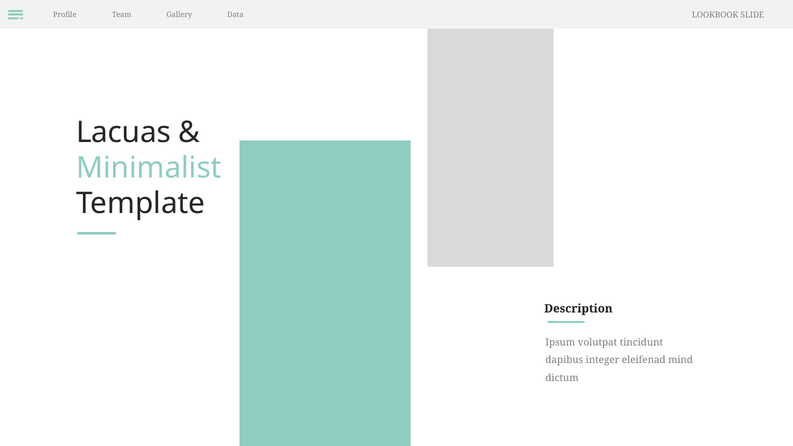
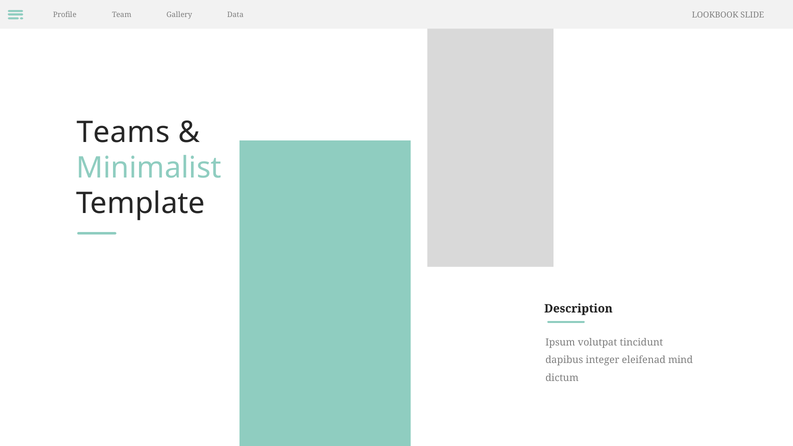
Lacuas: Lacuas -> Teams
